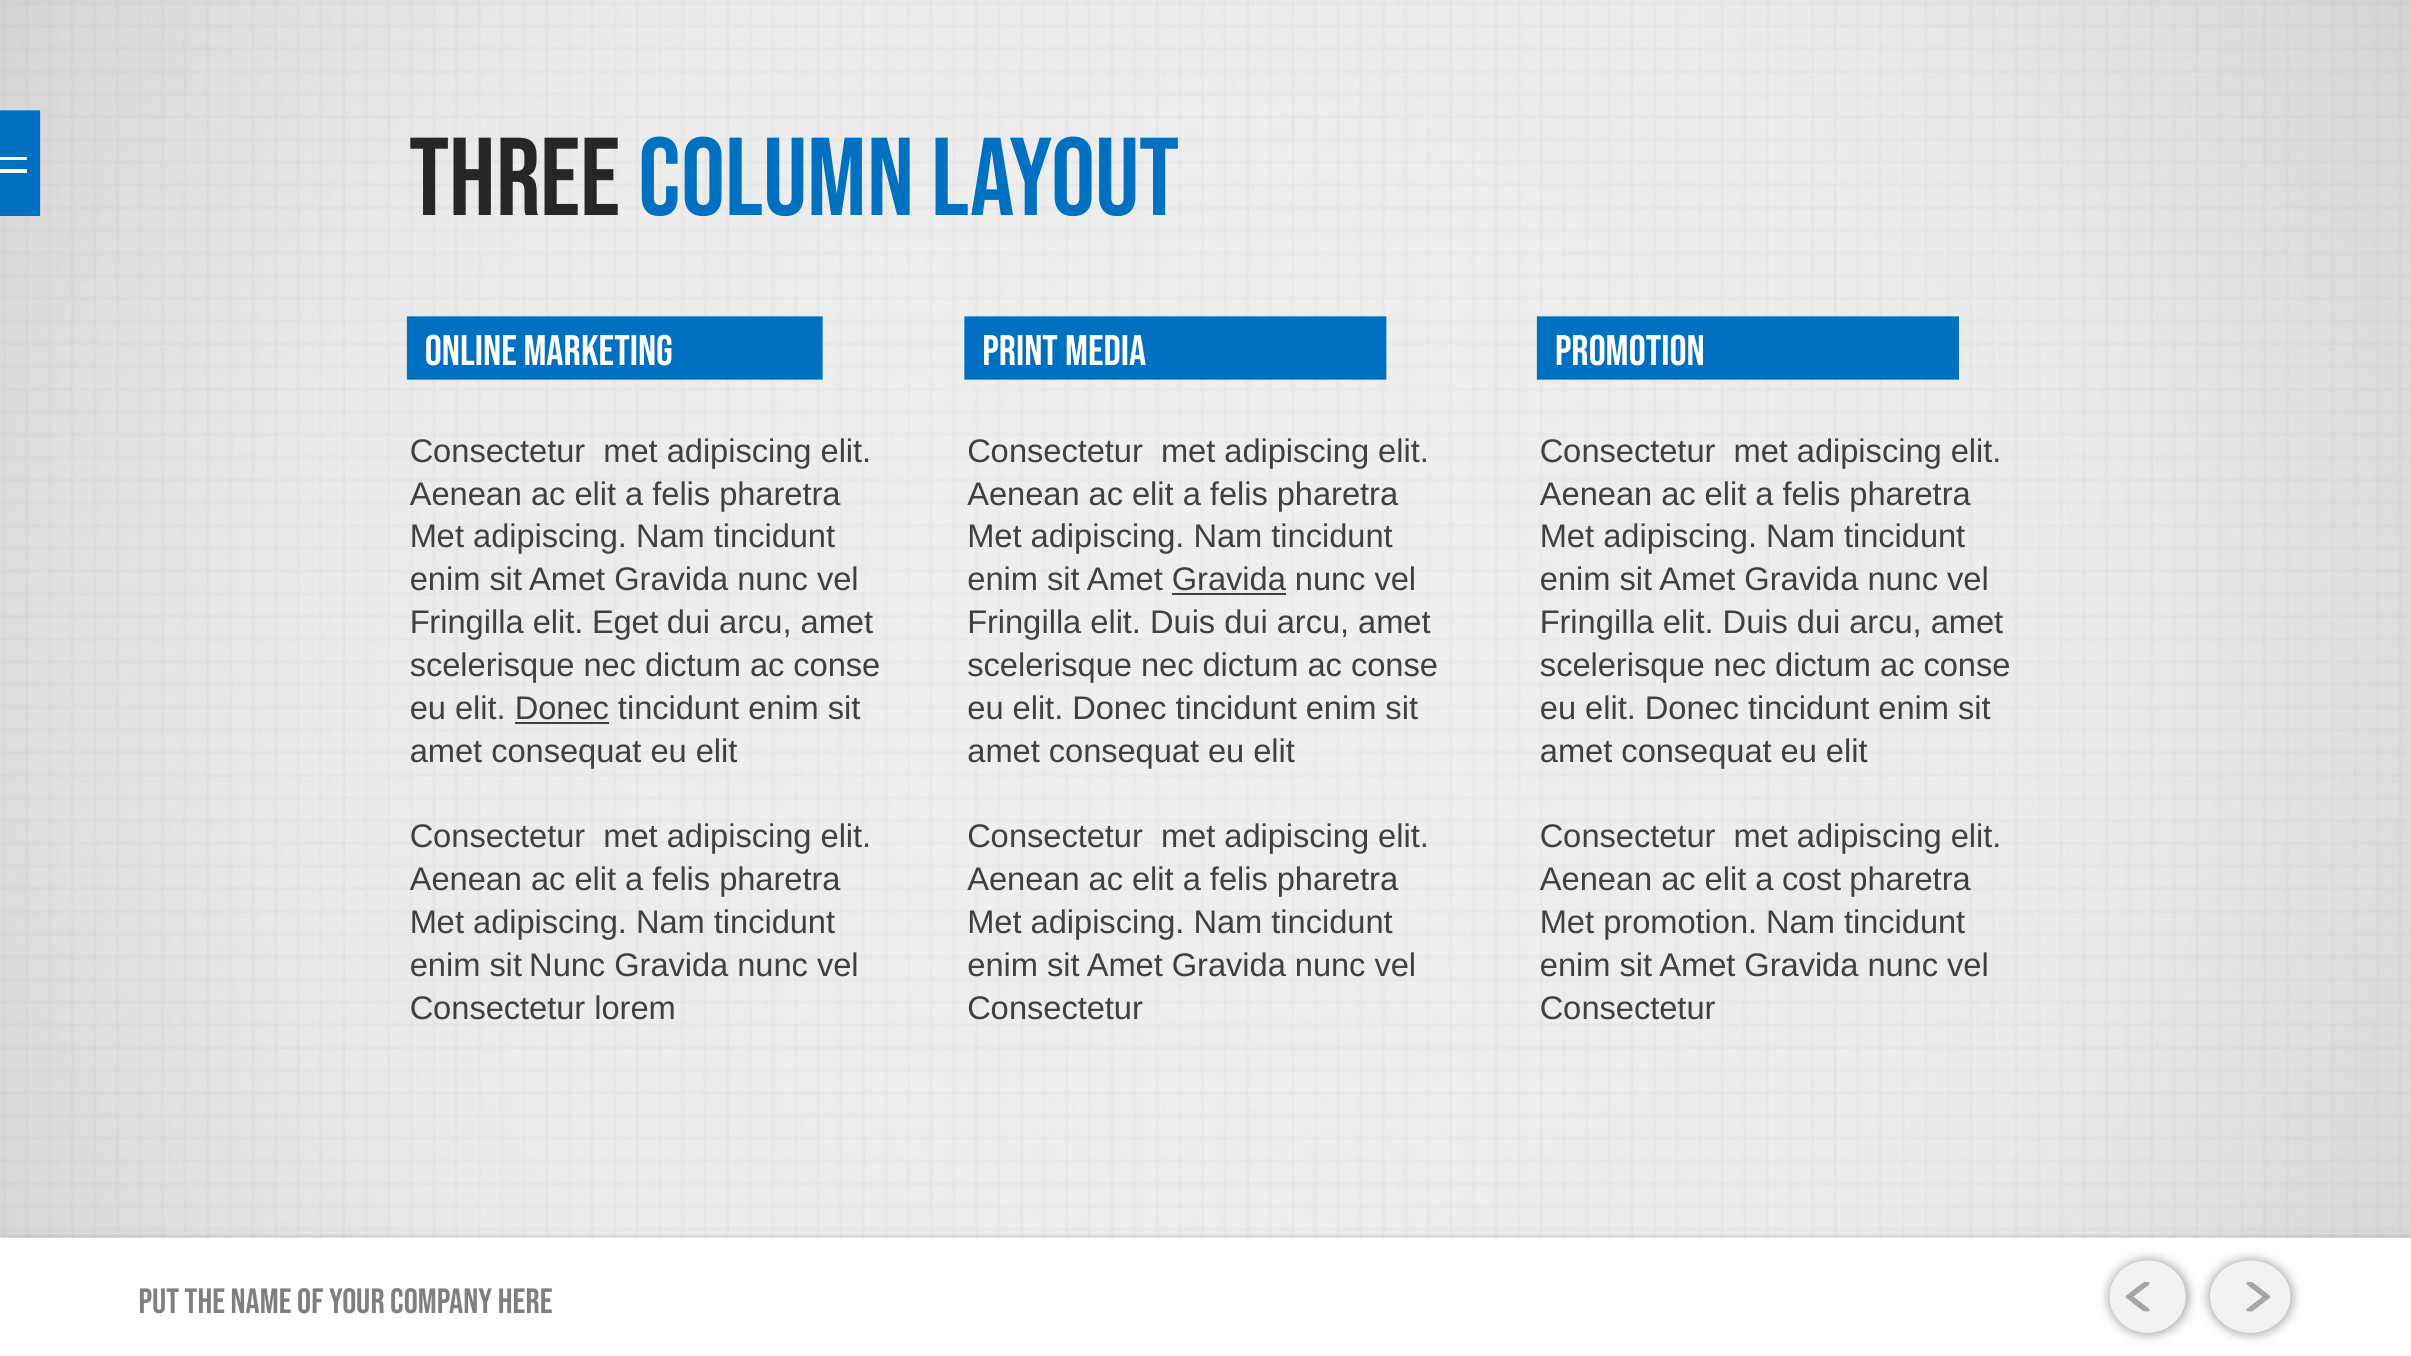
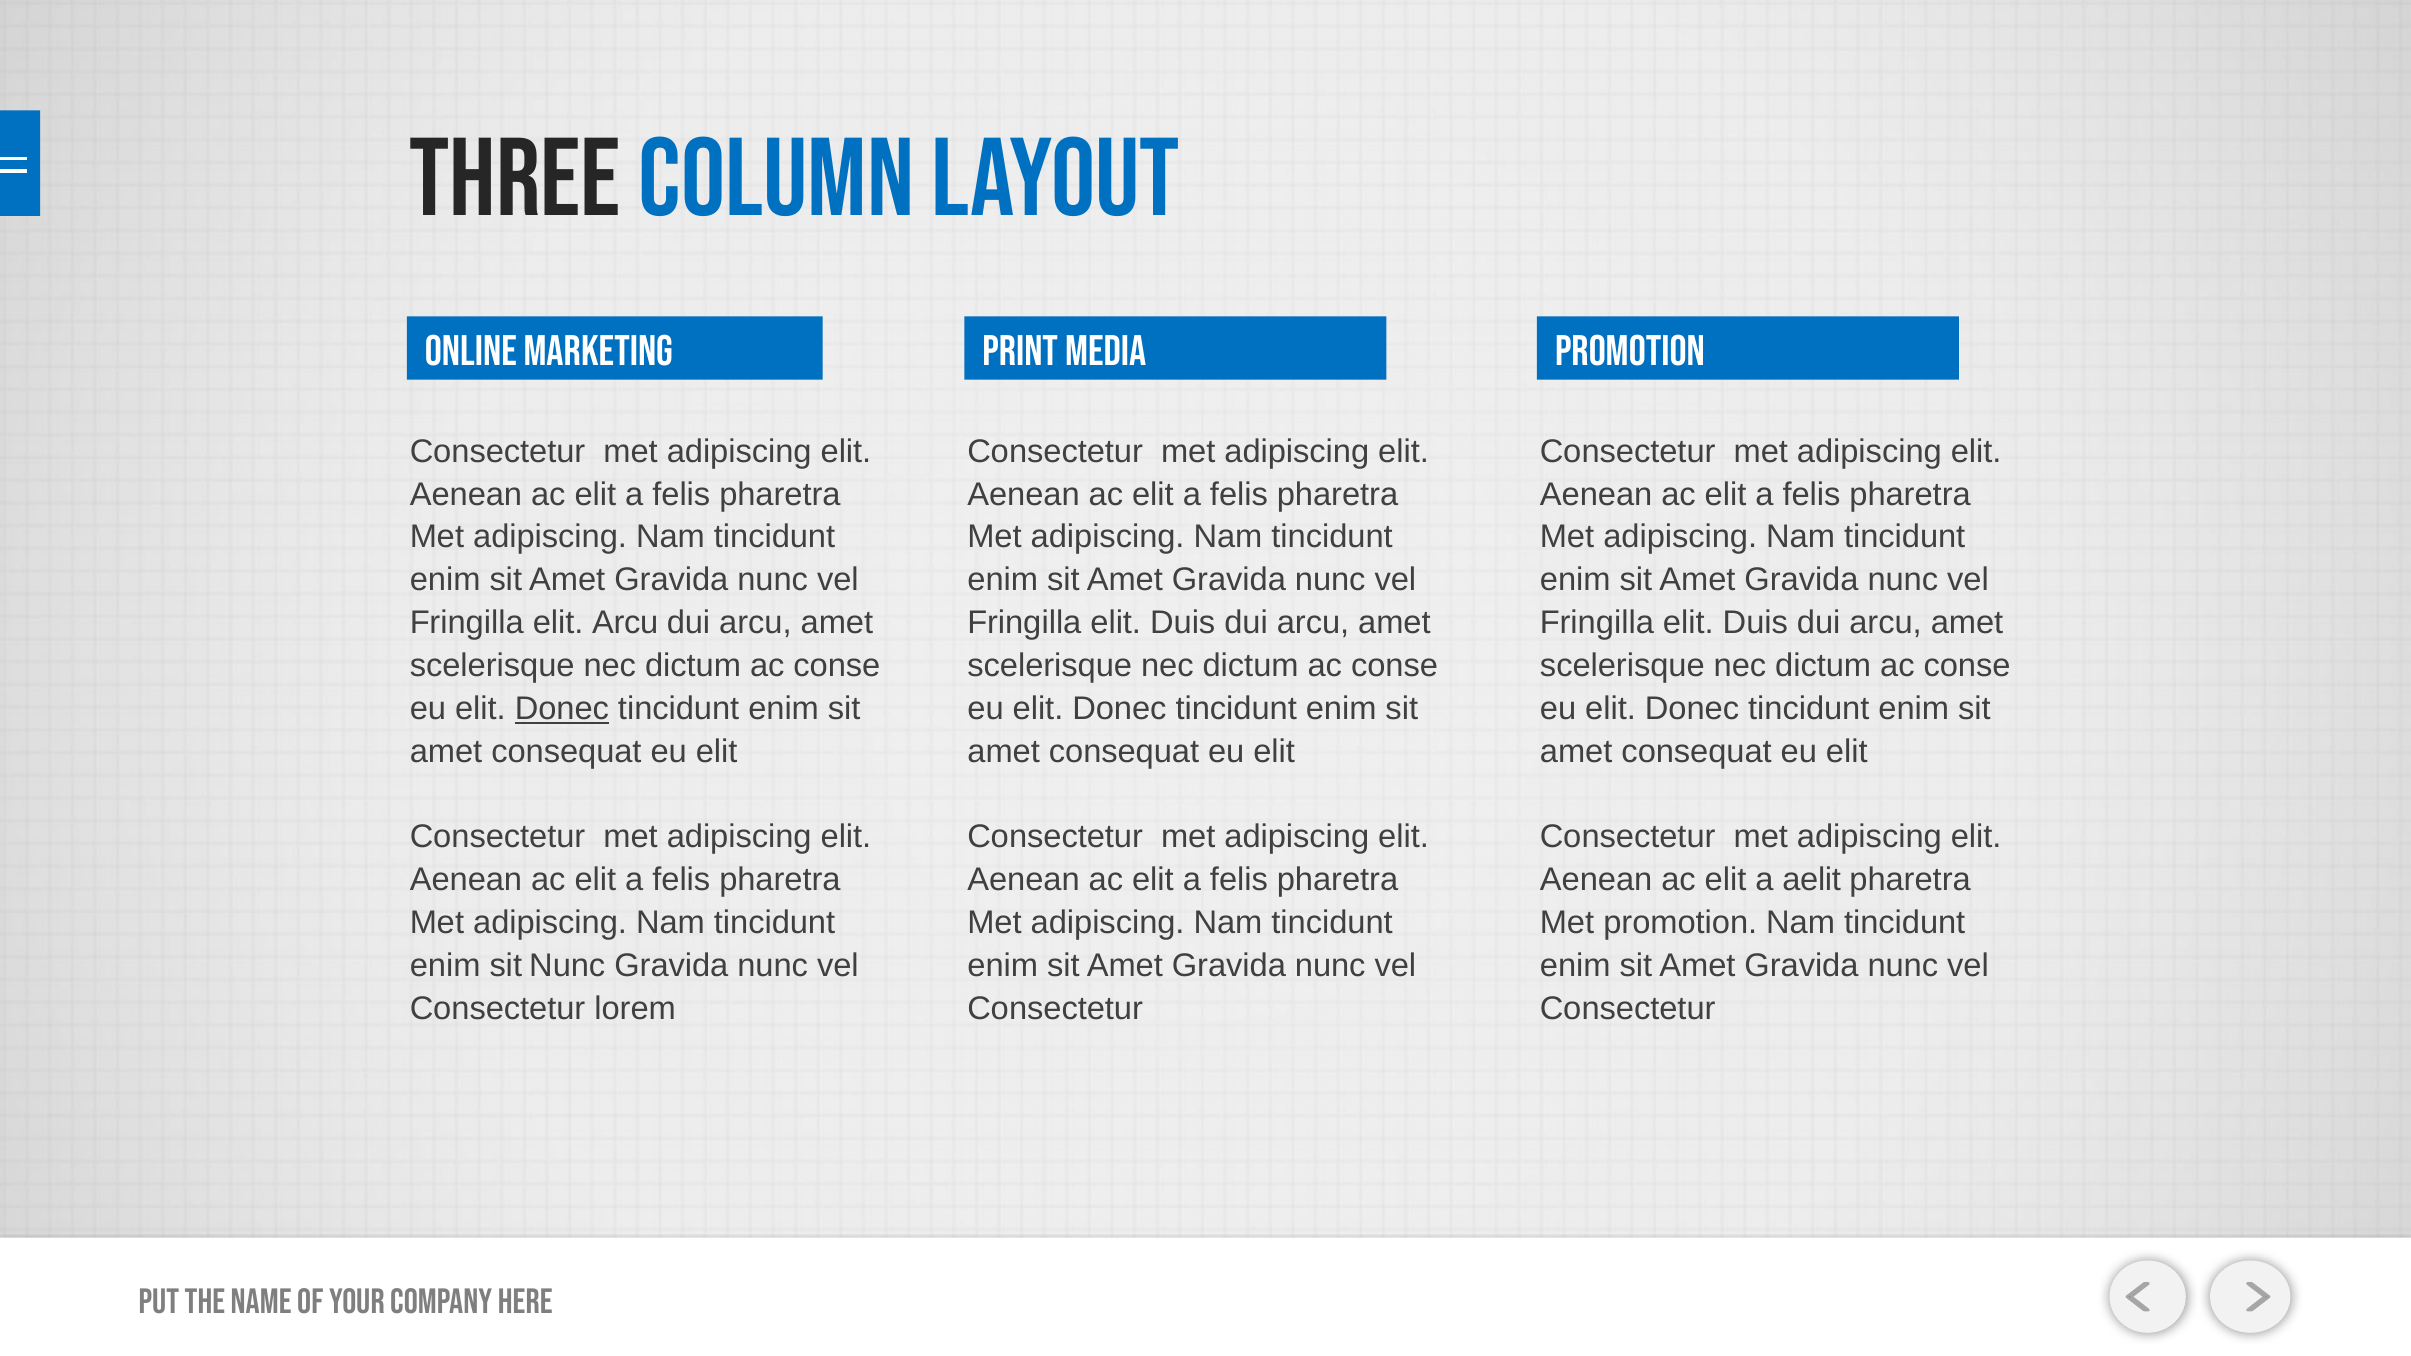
Gravida at (1229, 580) underline: present -> none
elit Eget: Eget -> Arcu
cost: cost -> aelit
